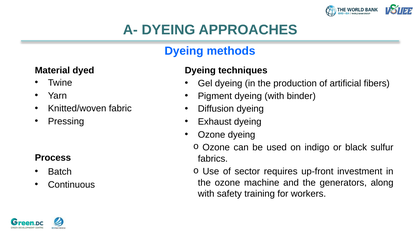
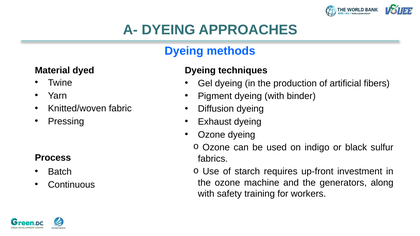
sector: sector -> starch
